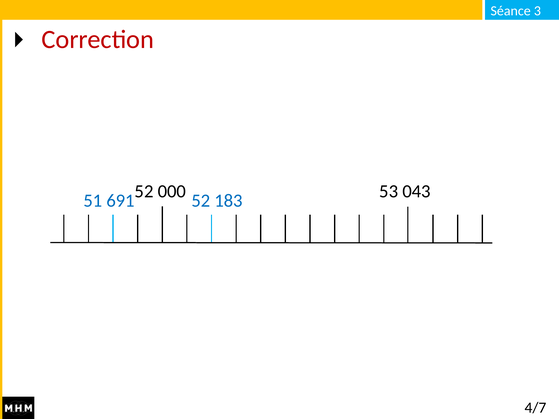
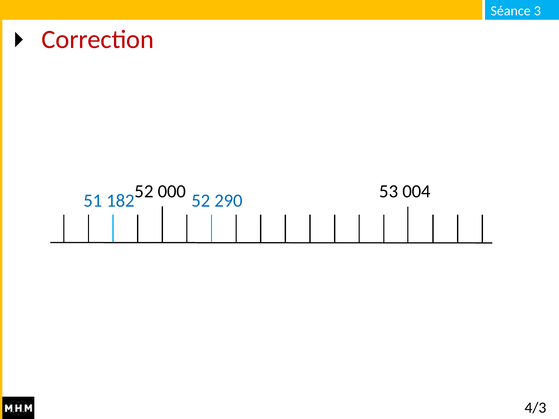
043: 043 -> 004
691: 691 -> 182
183: 183 -> 290
4/7: 4/7 -> 4/3
